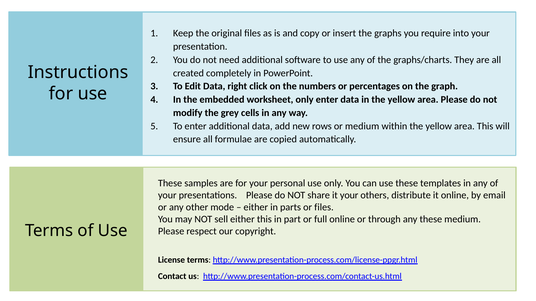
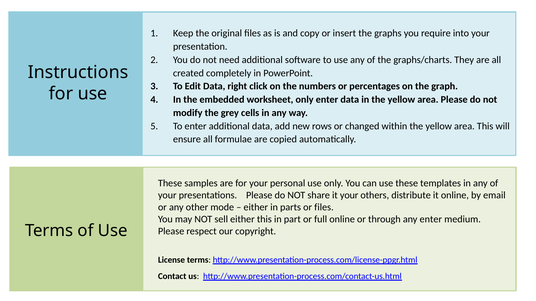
or medium: medium -> changed
any these: these -> enter
